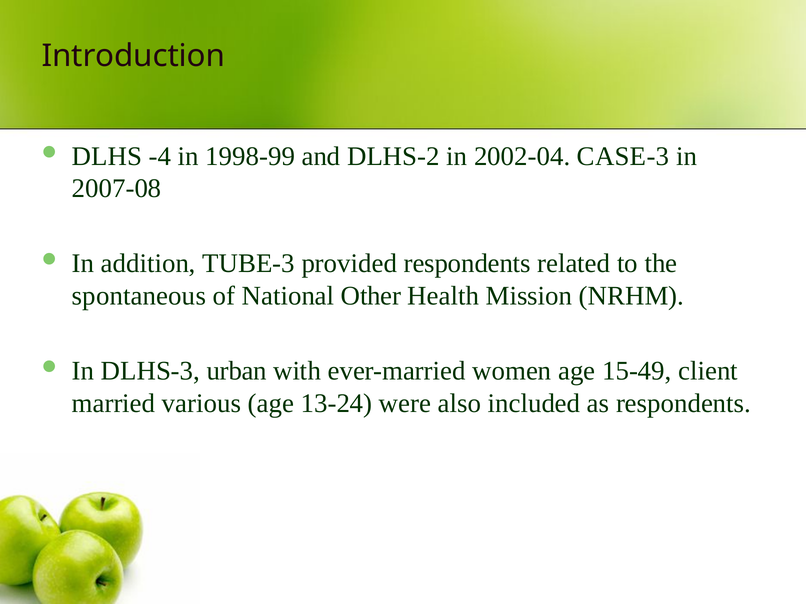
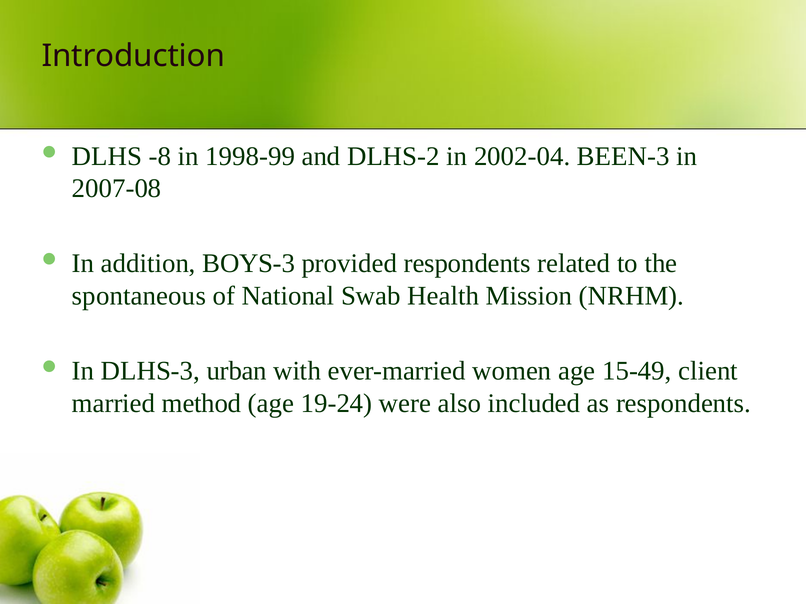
-4: -4 -> -8
CASE-3: CASE-3 -> BEEN-3
TUBE-3: TUBE-3 -> BOYS-3
Other: Other -> Swab
various: various -> method
13-24: 13-24 -> 19-24
